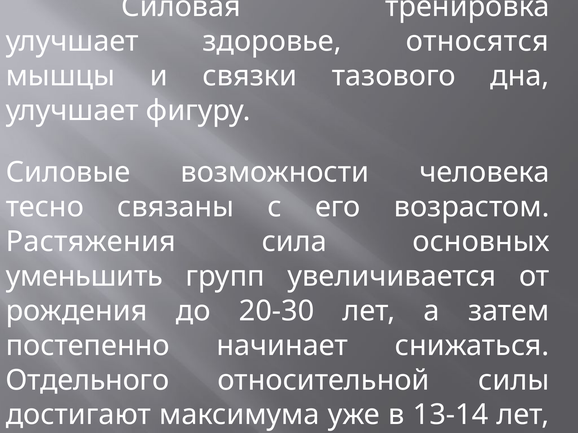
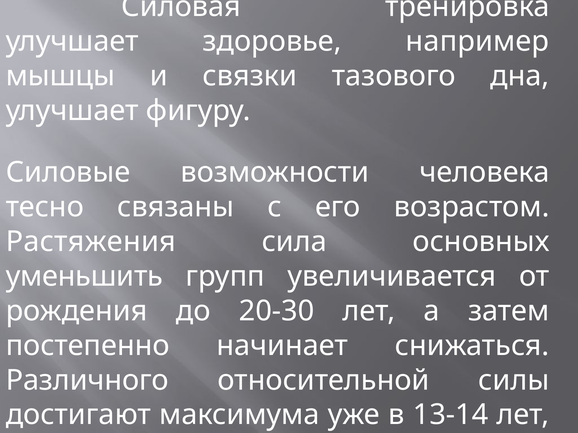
относятся: относятся -> например
Отдельного: Отдельного -> Различного
